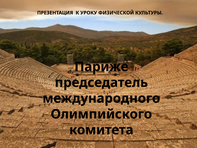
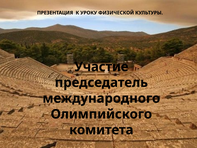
Париже: Париже -> Участие
